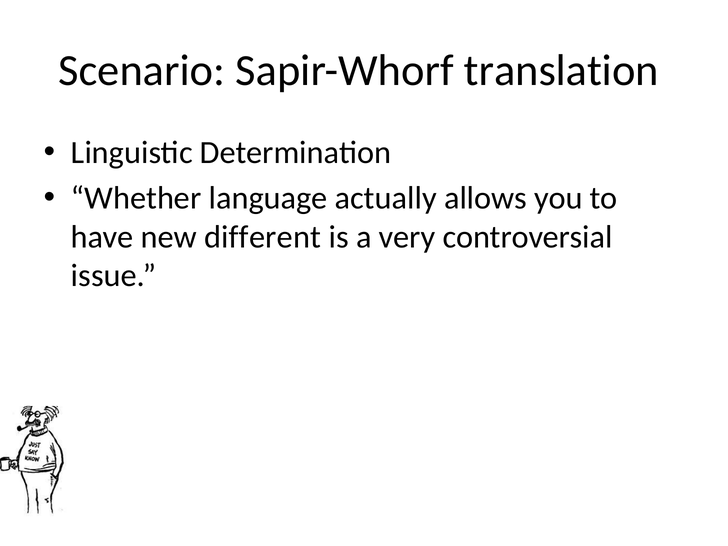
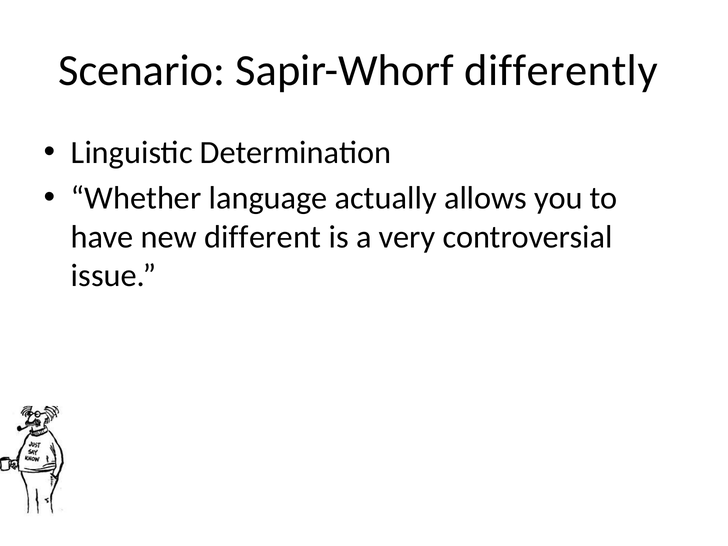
translation: translation -> differently
